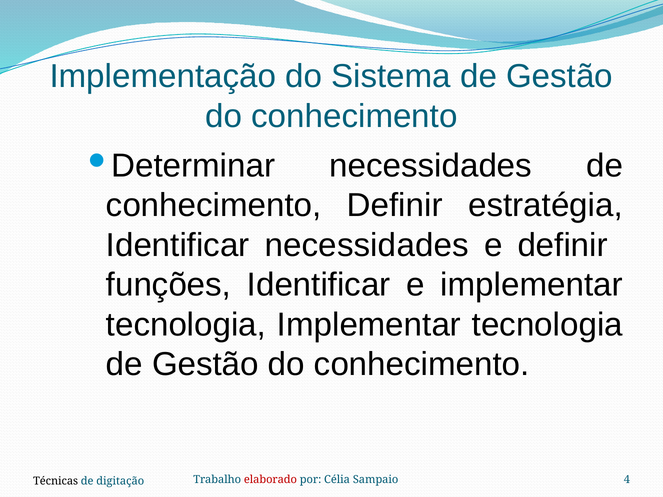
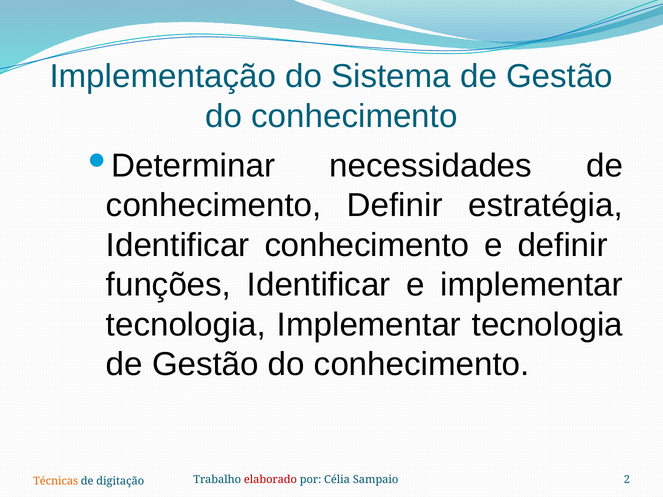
Identificar necessidades: necessidades -> conhecimento
4: 4 -> 2
Técnicas colour: black -> orange
